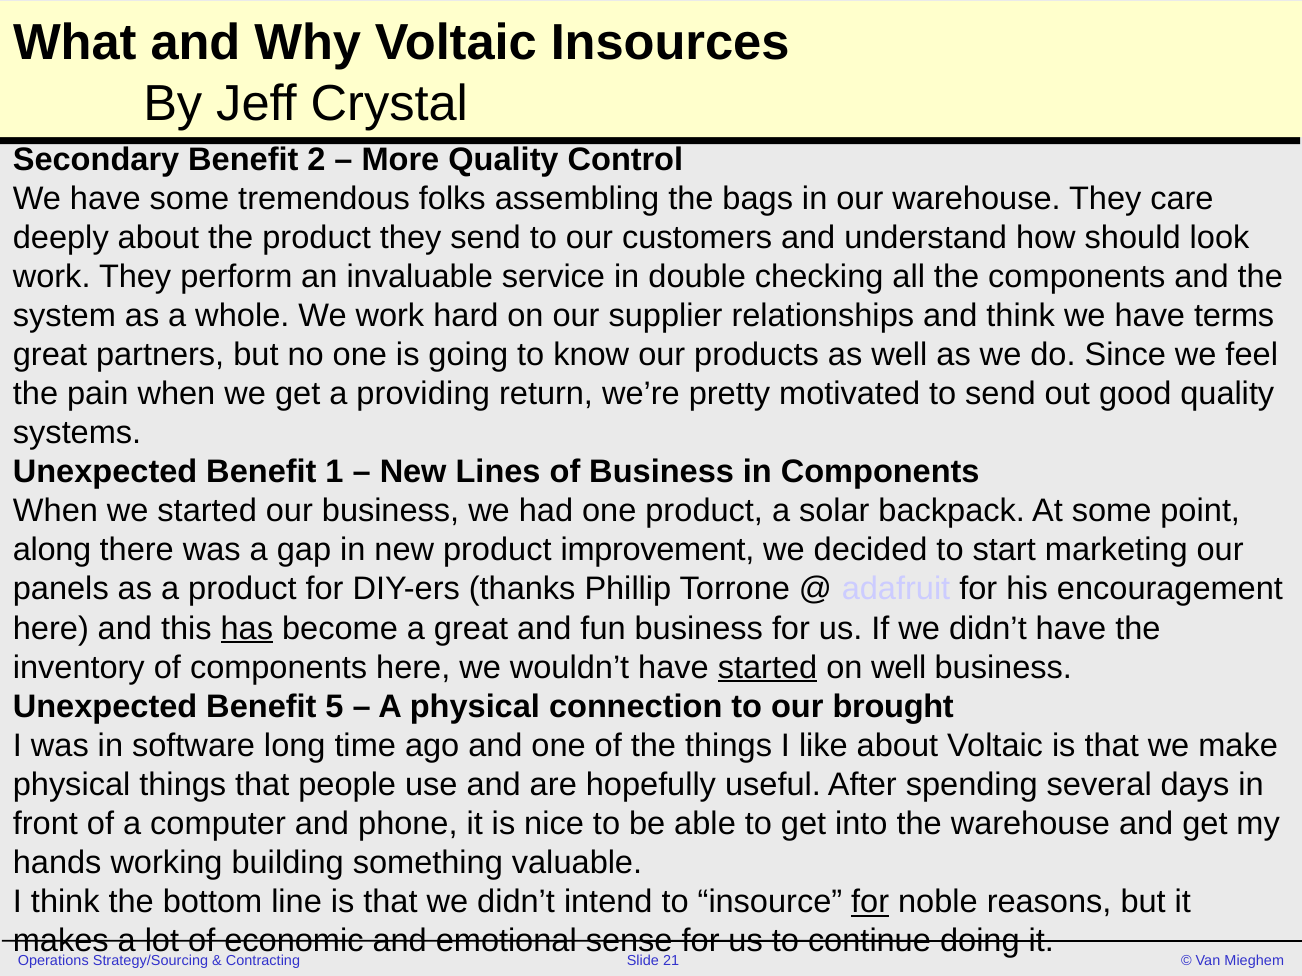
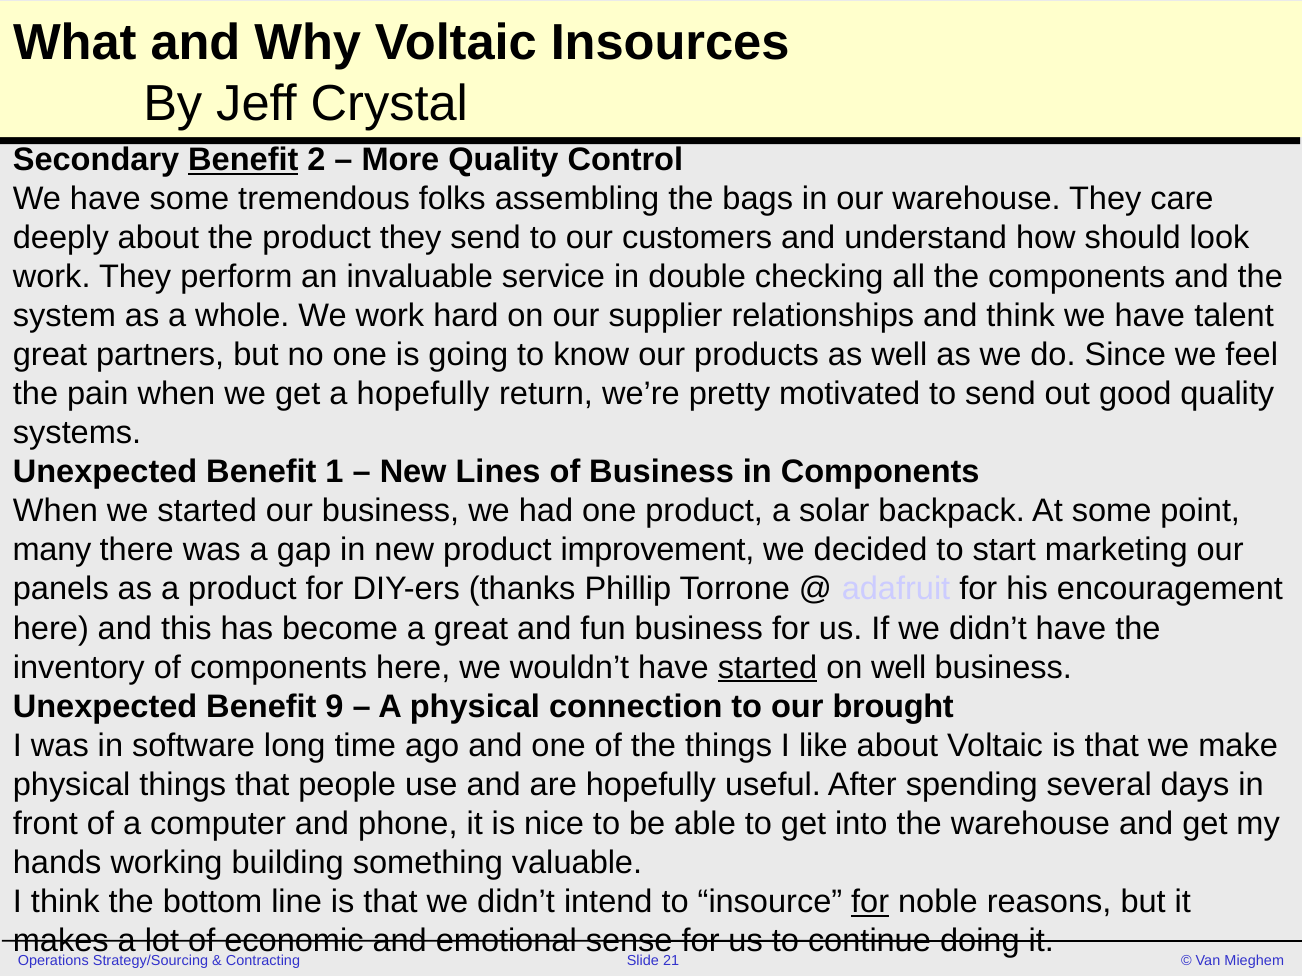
Benefit at (243, 160) underline: none -> present
terms: terms -> talent
a providing: providing -> hopefully
along: along -> many
has underline: present -> none
5: 5 -> 9
